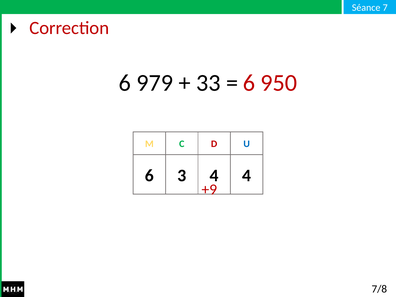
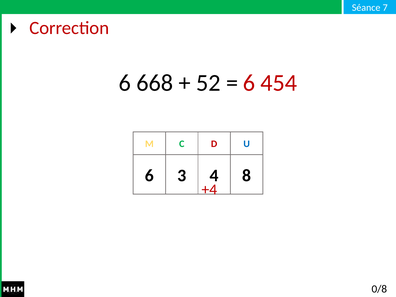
979: 979 -> 668
33: 33 -> 52
950: 950 -> 454
4 4: 4 -> 8
+9: +9 -> +4
7/8: 7/8 -> 0/8
